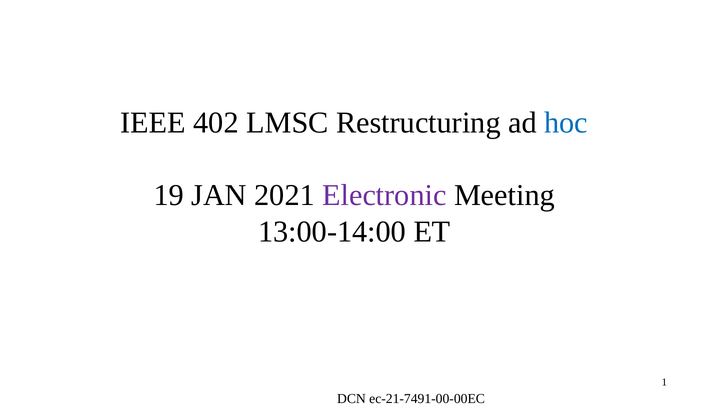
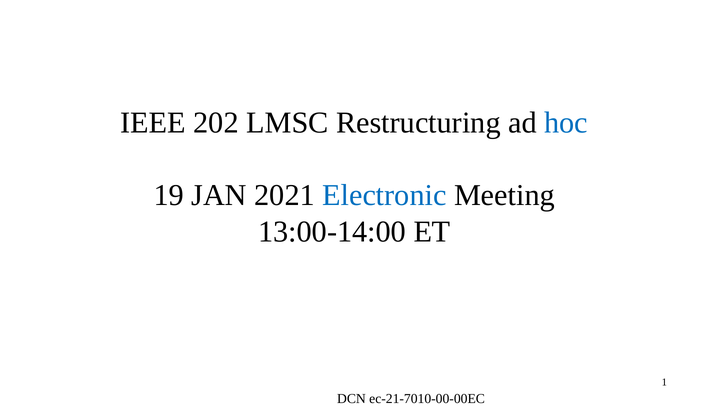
402: 402 -> 202
Electronic colour: purple -> blue
ec-21-7491-00-00EC: ec-21-7491-00-00EC -> ec-21-7010-00-00EC
